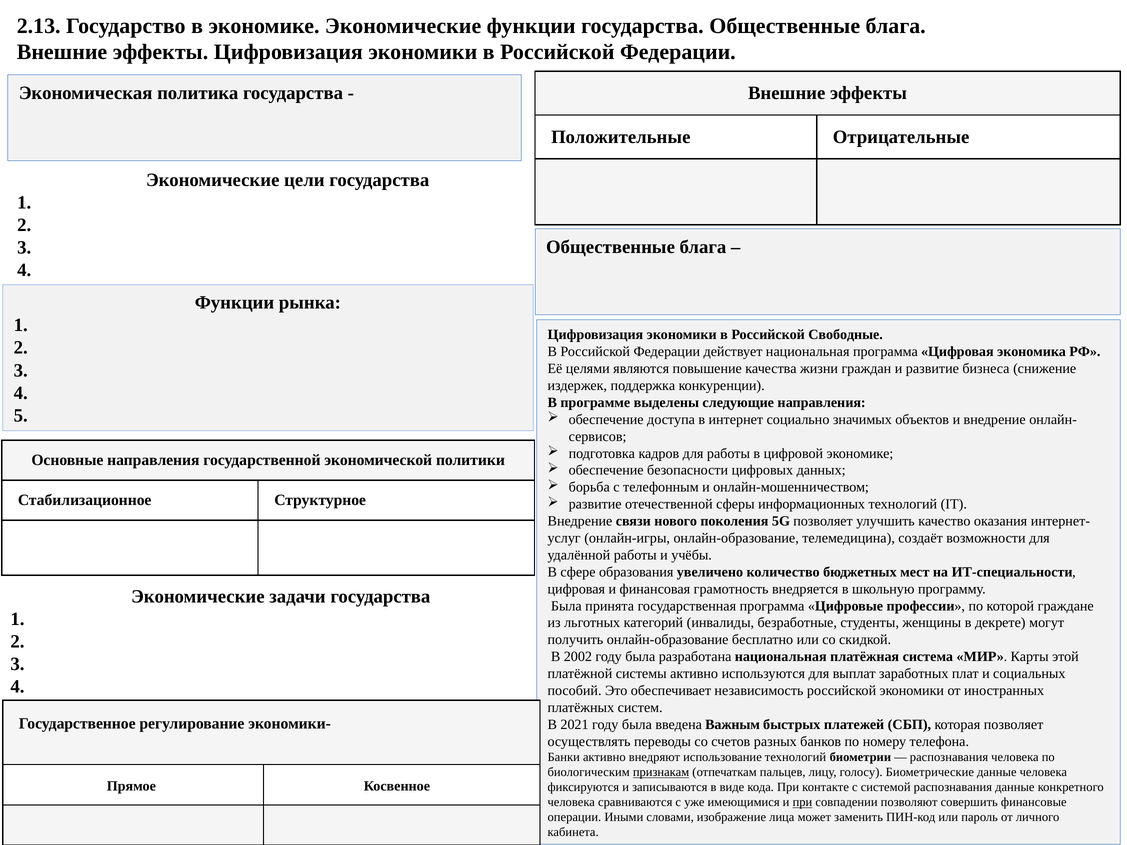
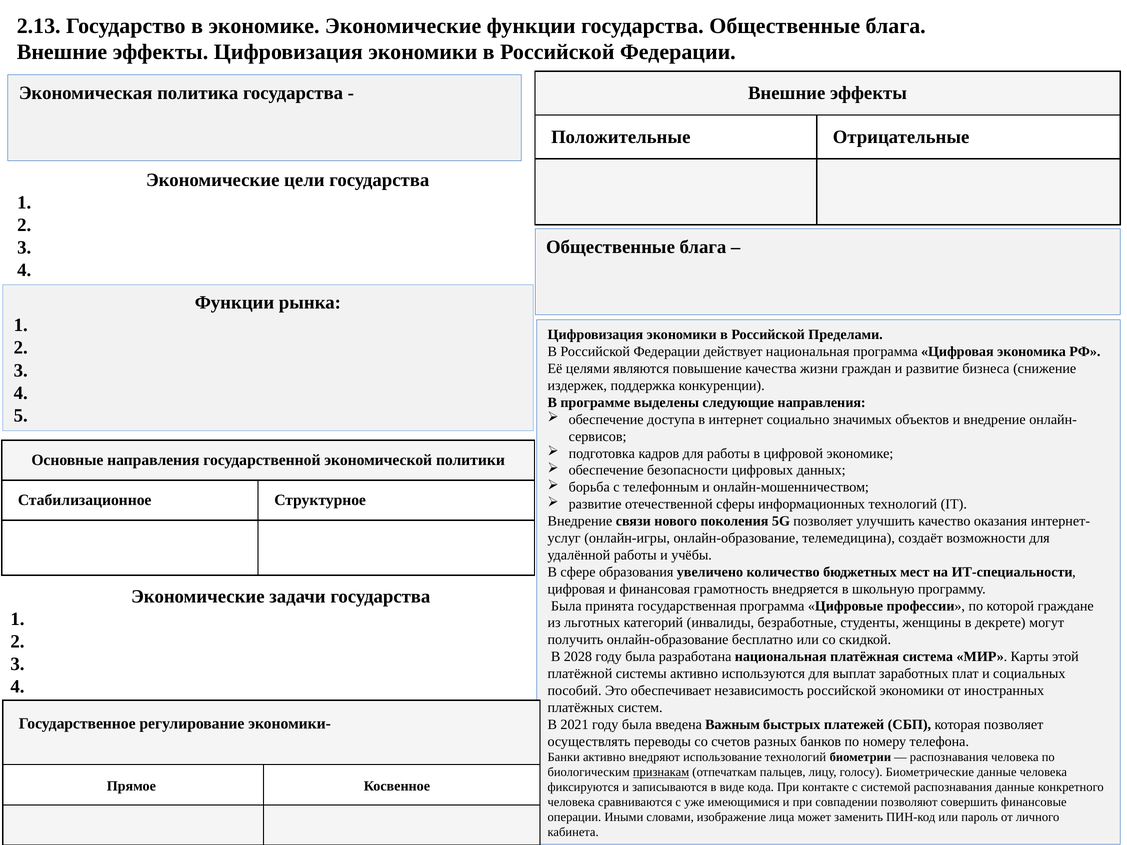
Свободные: Свободные -> Пределами
2002: 2002 -> 2028
при at (802, 803) underline: present -> none
